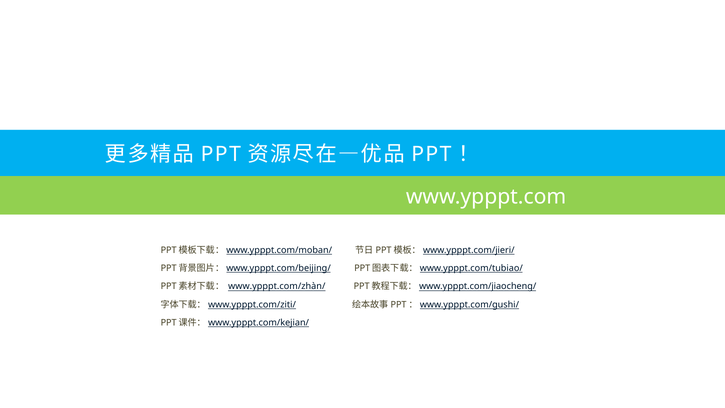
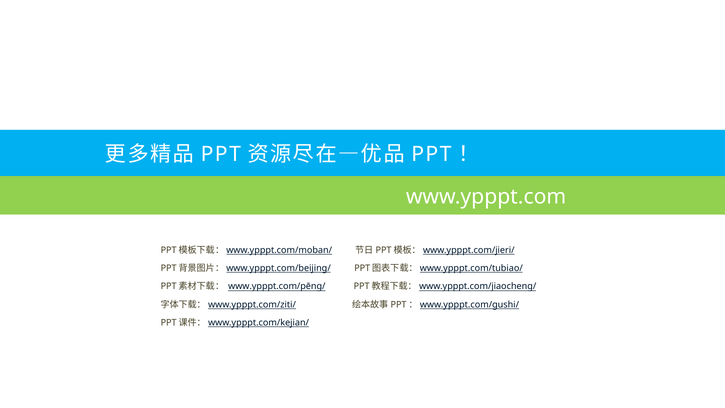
www.ypppt.com/zhàn/: www.ypppt.com/zhàn/ -> www.ypppt.com/pēng/
